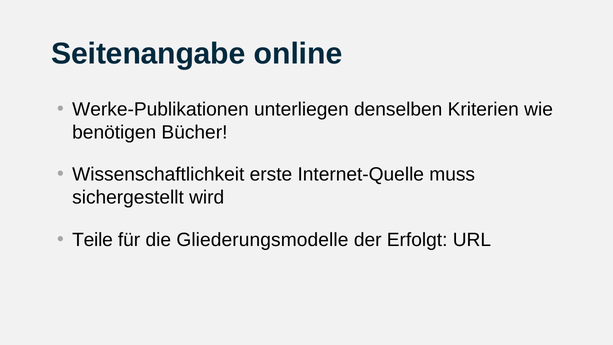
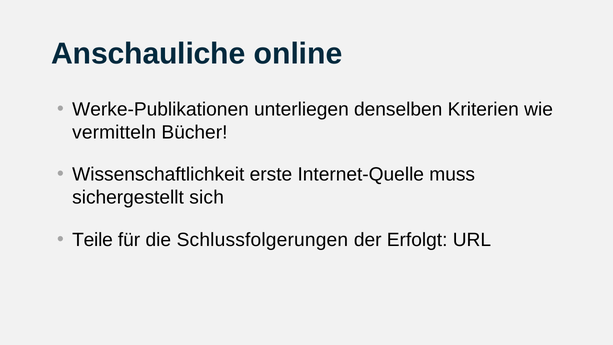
Seitenangabe: Seitenangabe -> Anschauliche
benötigen: benötigen -> vermitteln
wird: wird -> sich
Gliederungsmodelle: Gliederungsmodelle -> Schlussfolgerungen
